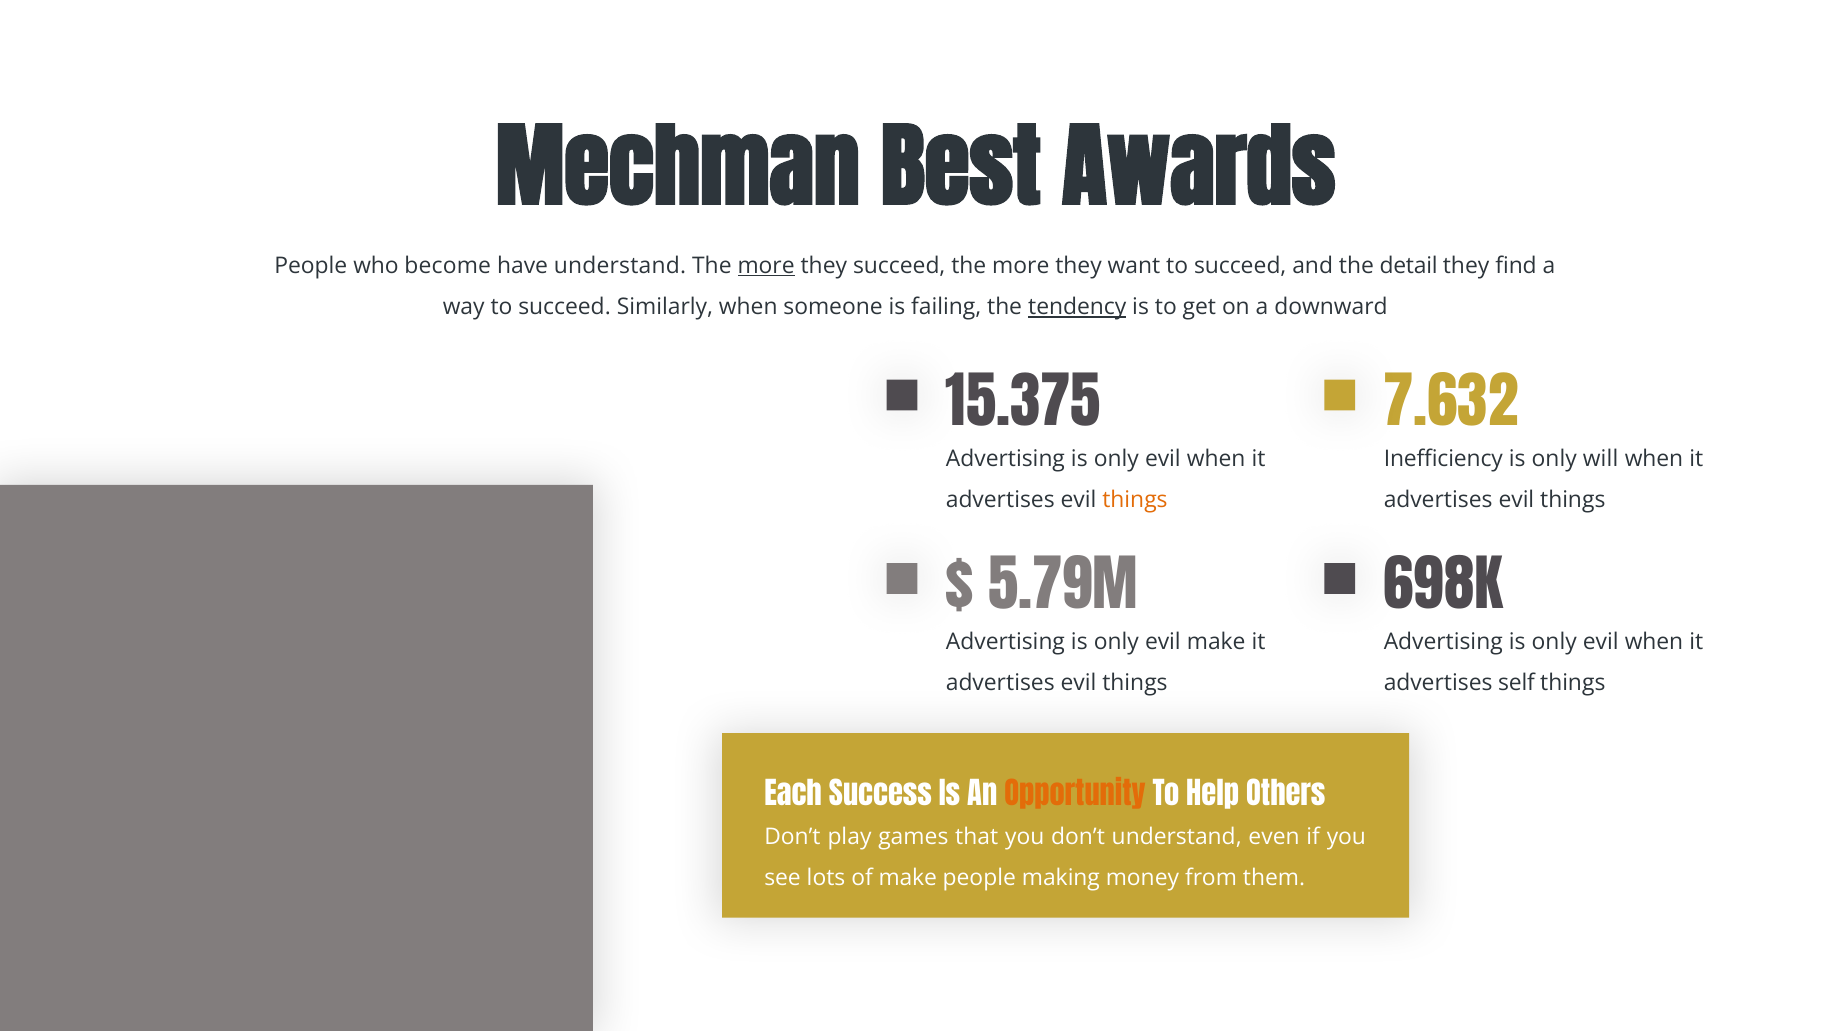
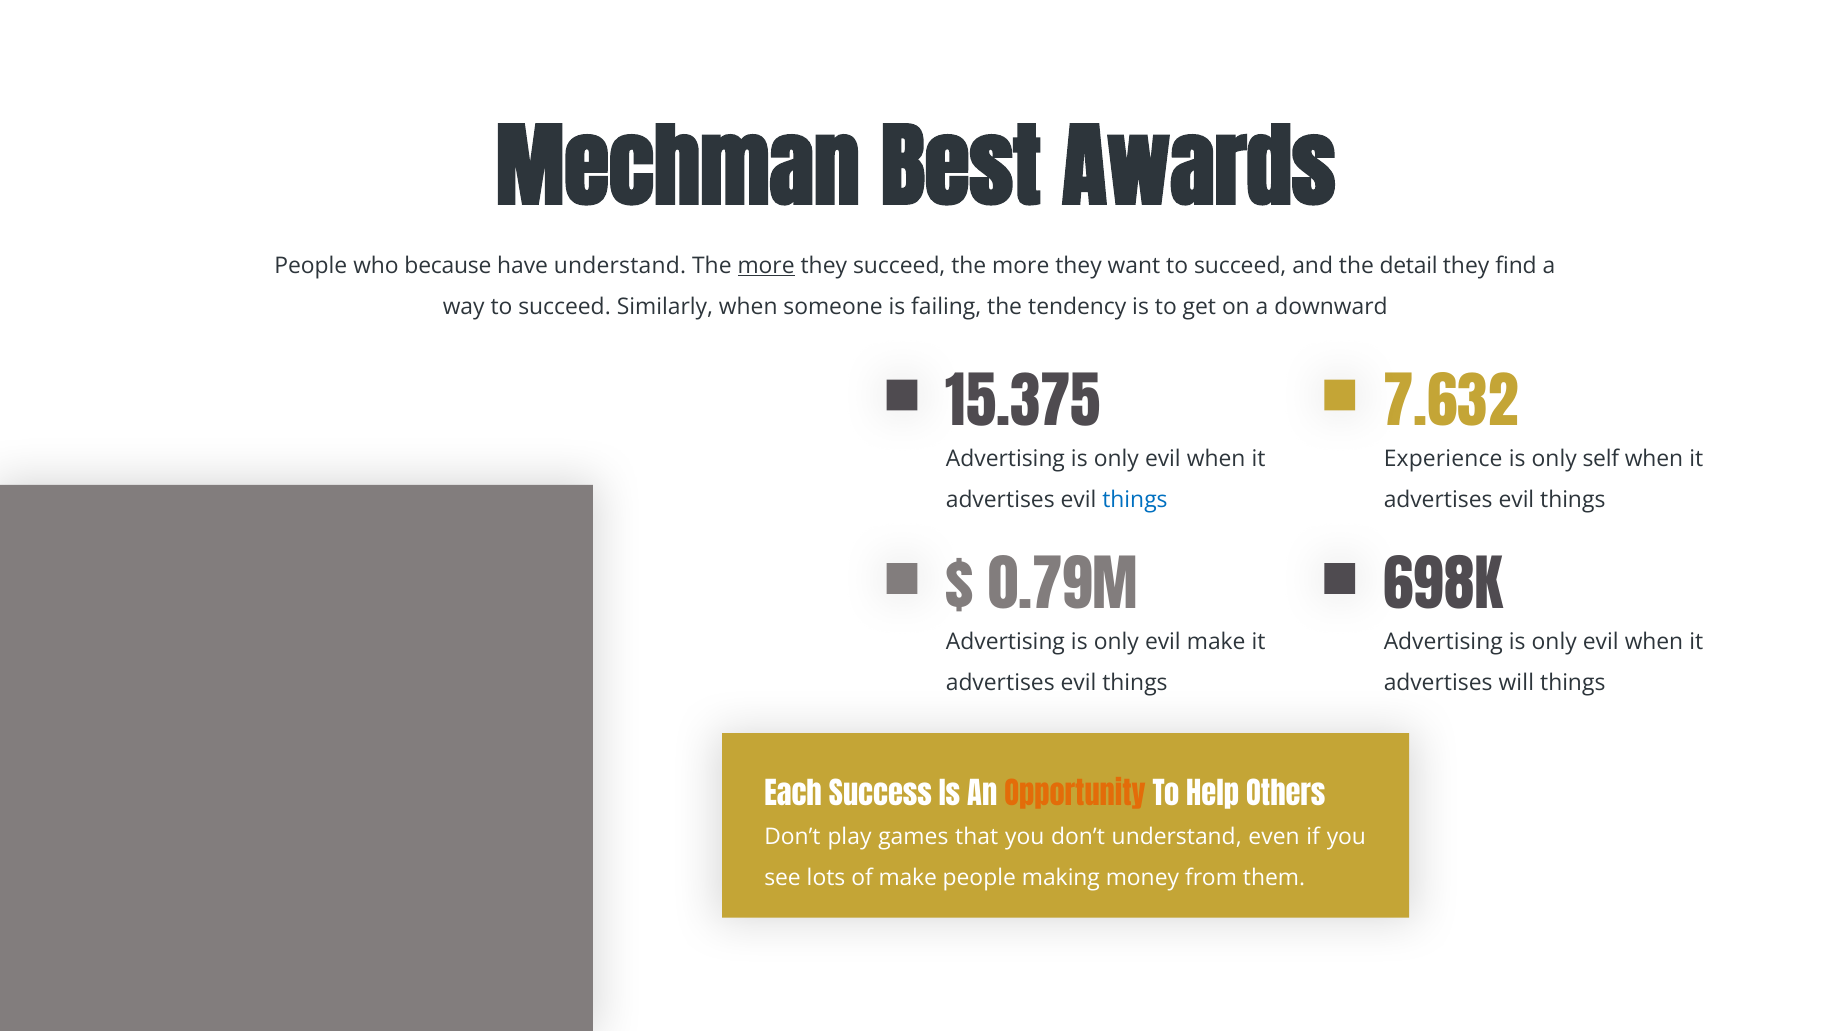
become: become -> because
tendency underline: present -> none
Inefficiency: Inefficiency -> Experience
will: will -> self
things at (1135, 500) colour: orange -> blue
5.79M: 5.79M -> 0.79M
self: self -> will
